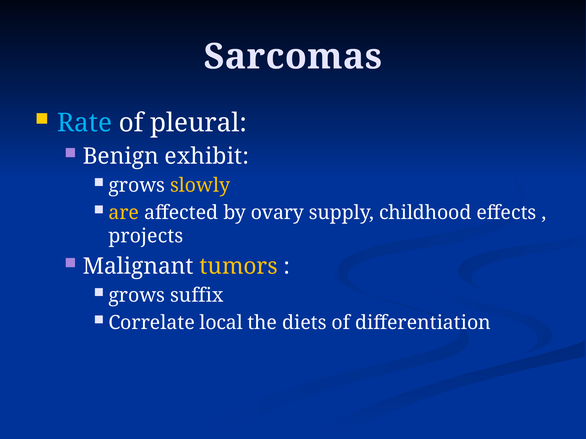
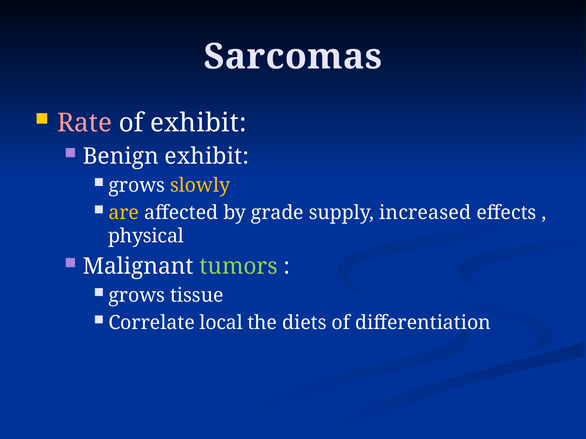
Rate colour: light blue -> pink
of pleural: pleural -> exhibit
ovary: ovary -> grade
childhood: childhood -> increased
projects: projects -> physical
tumors colour: yellow -> light green
suffix: suffix -> tissue
